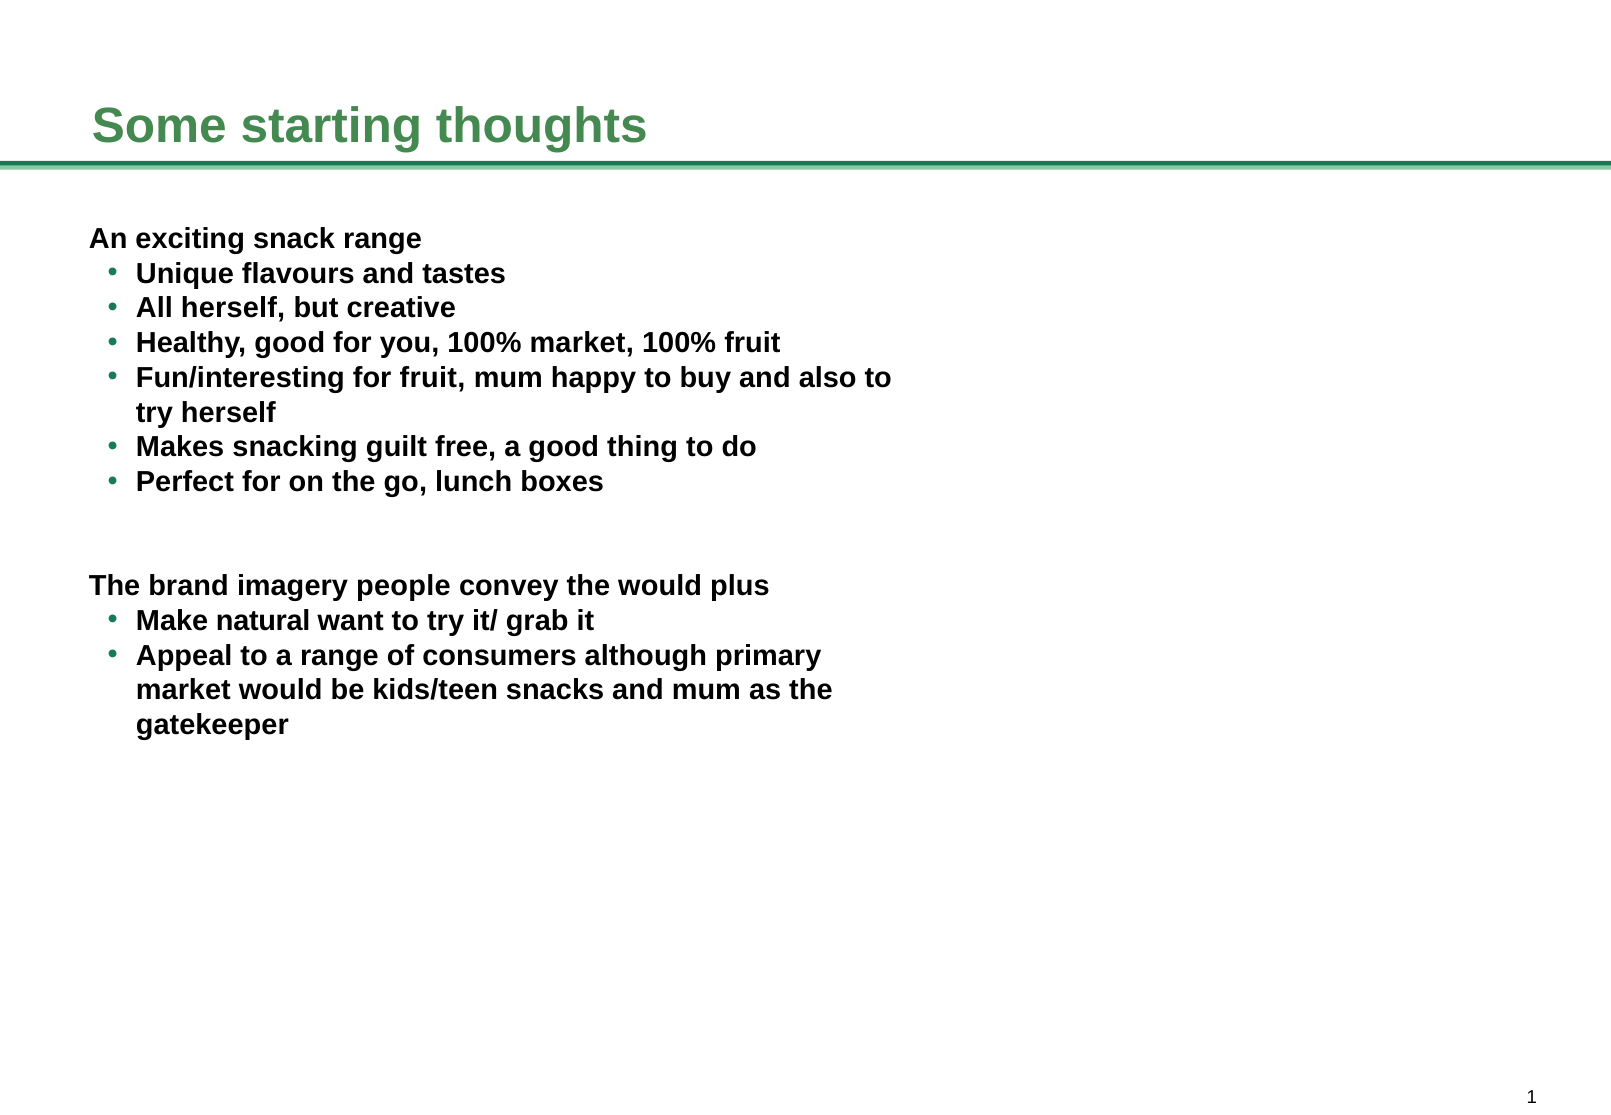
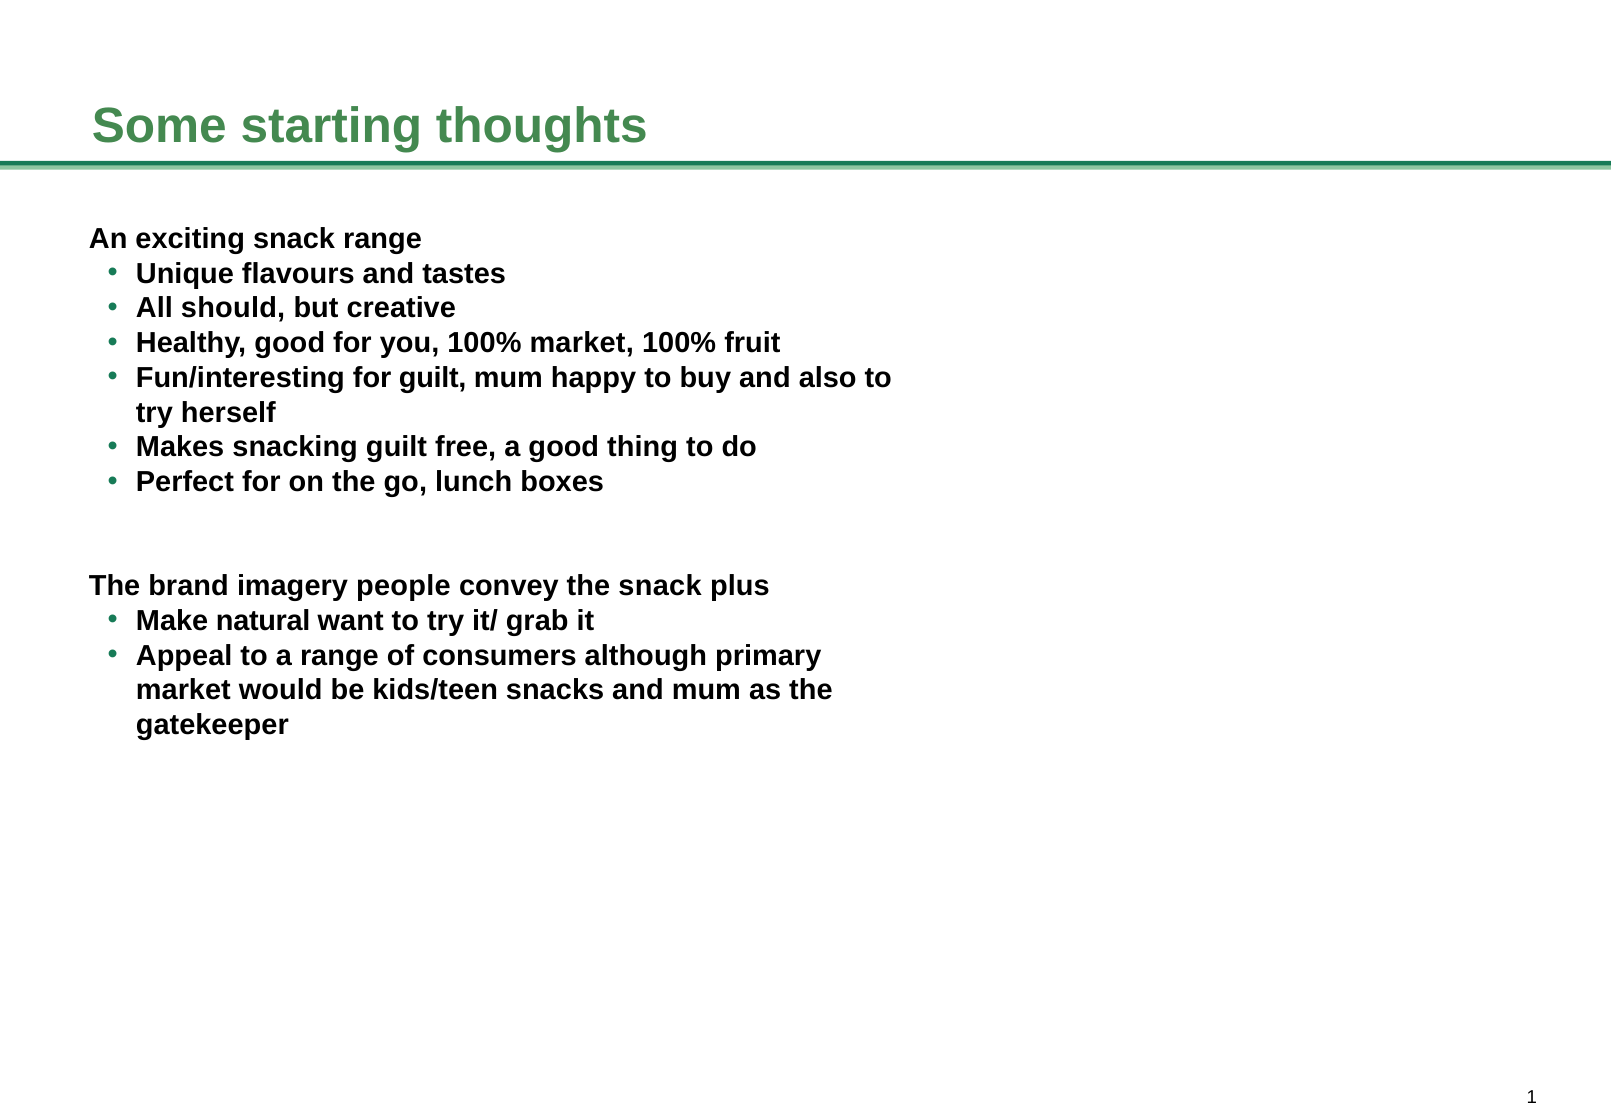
All herself: herself -> should
for fruit: fruit -> guilt
the would: would -> snack
